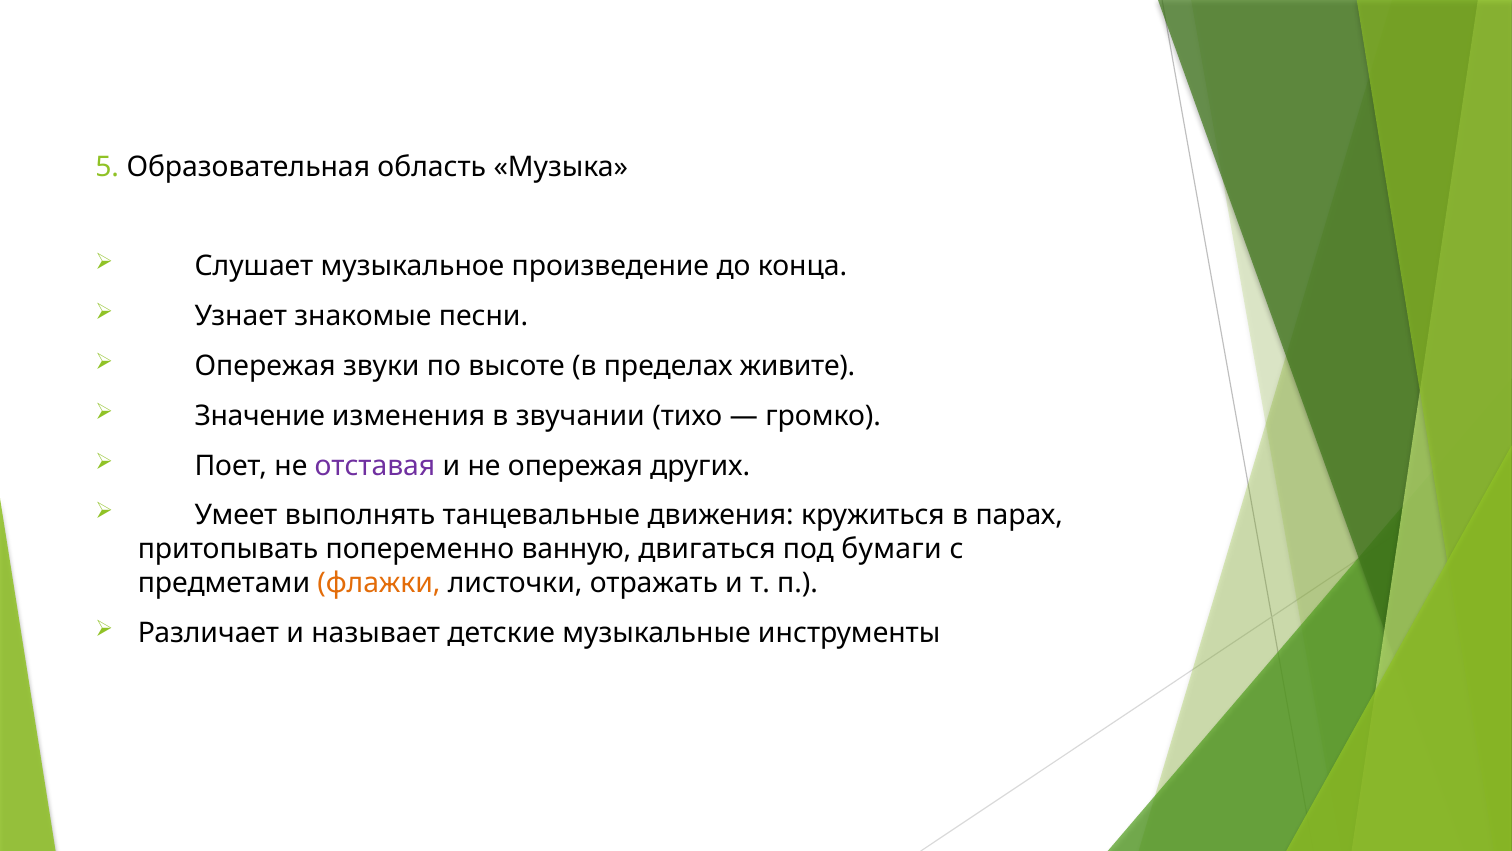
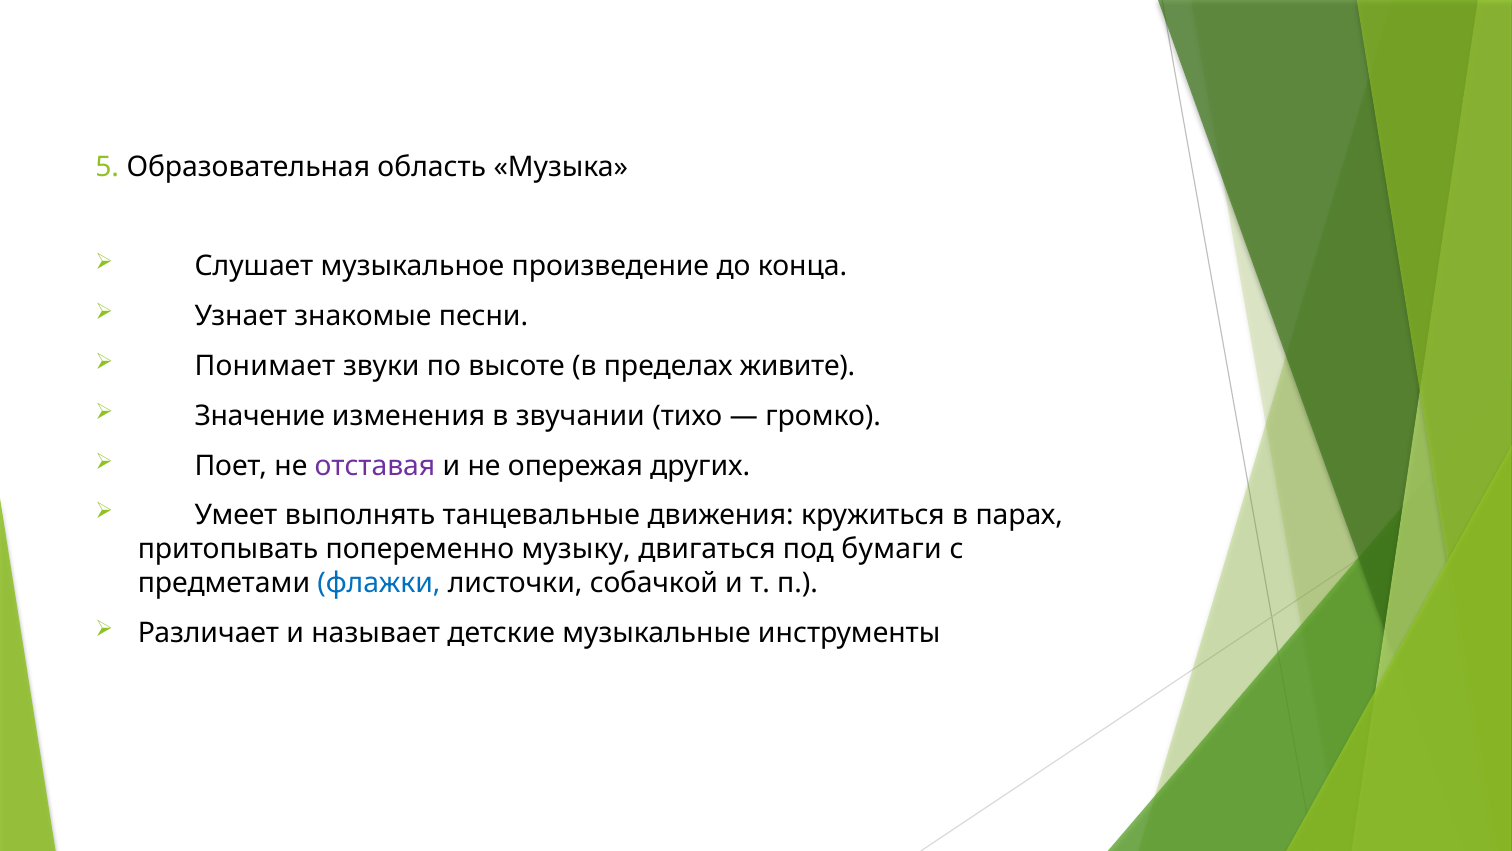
Опережая at (265, 366): Опережая -> Понимает
ванную: ванную -> музыку
флажки colour: orange -> blue
отражать: отражать -> собачкой
